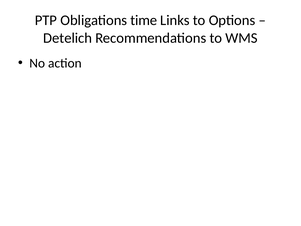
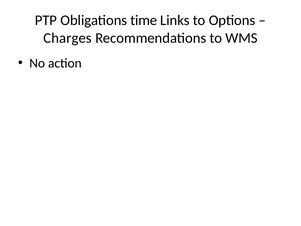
Detelich: Detelich -> Charges
